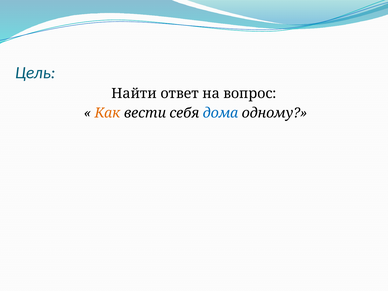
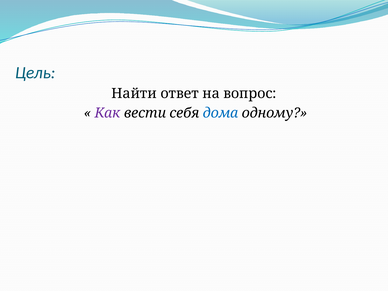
Как colour: orange -> purple
